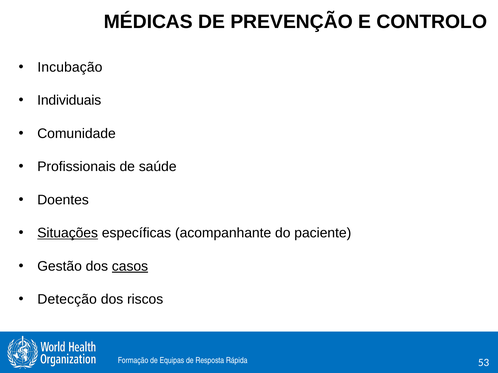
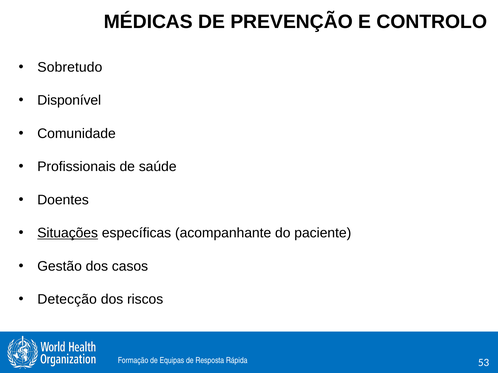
Incubação: Incubação -> Sobretudo
Individuais: Individuais -> Disponível
casos underline: present -> none
